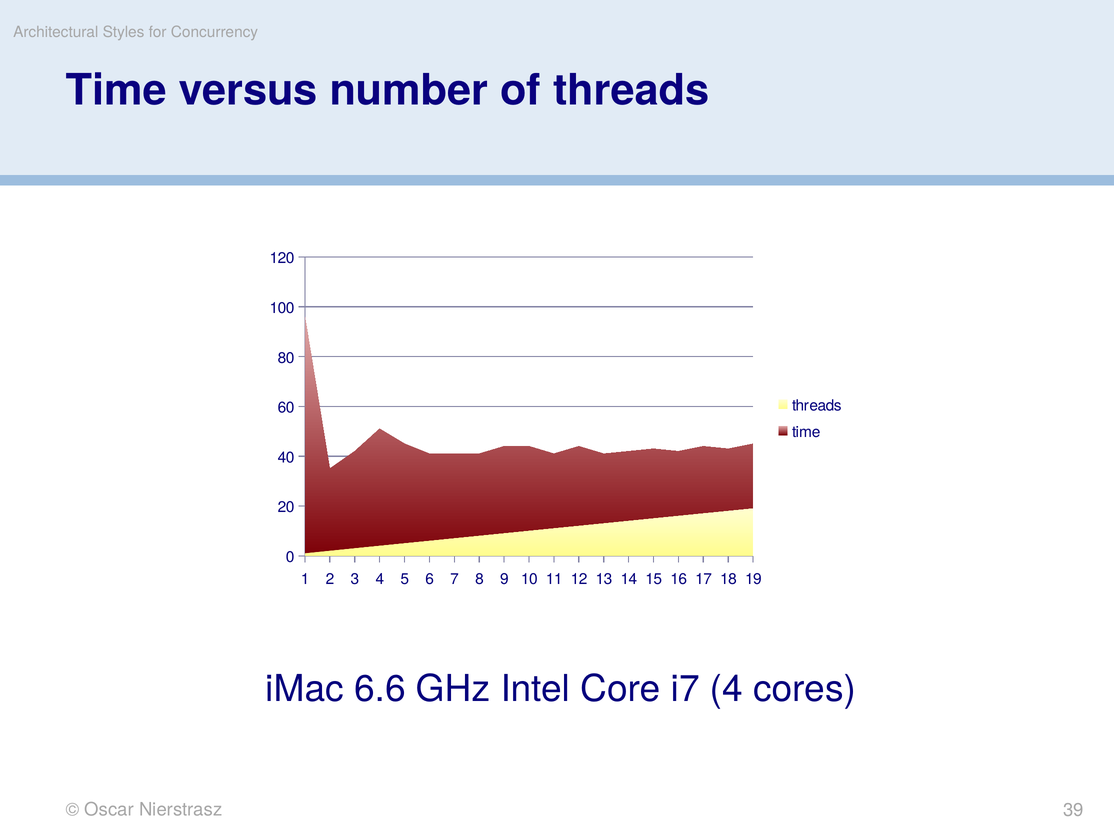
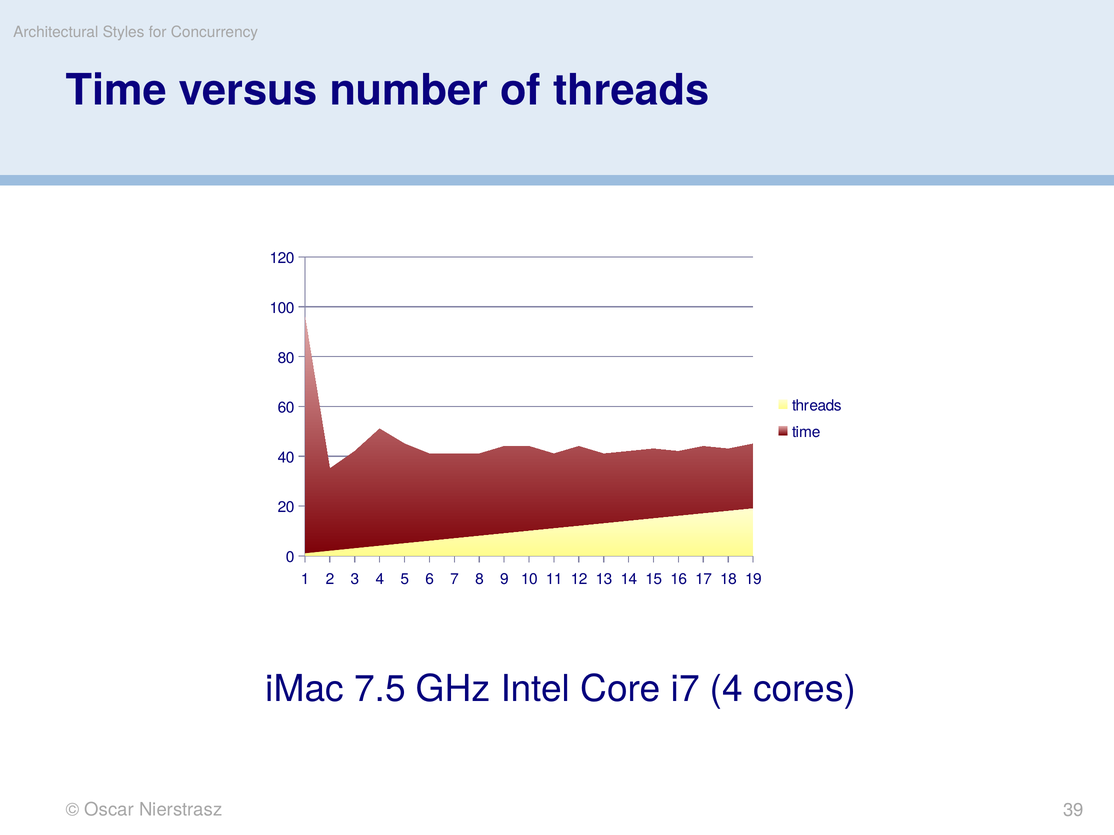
6.6: 6.6 -> 7.5
